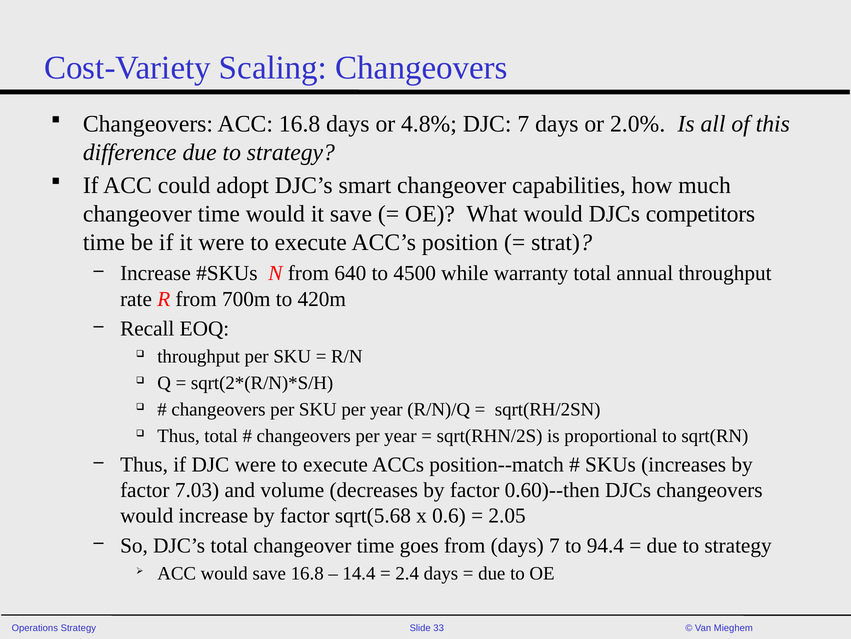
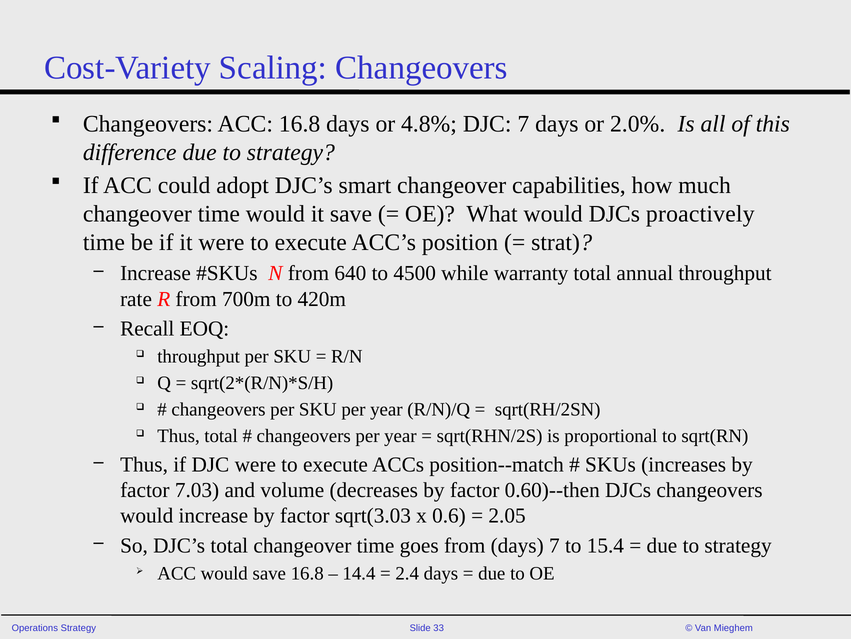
competitors: competitors -> proactively
sqrt(5.68: sqrt(5.68 -> sqrt(3.03
94.4: 94.4 -> 15.4
